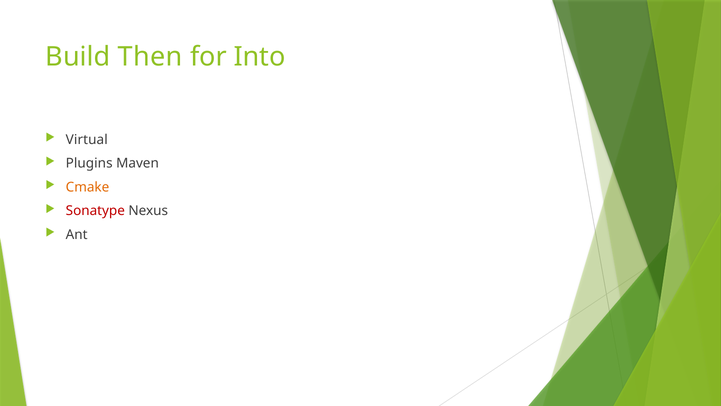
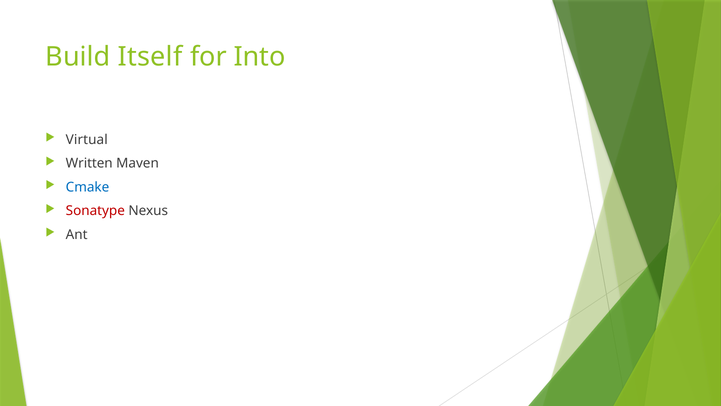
Then: Then -> Itself
Plugins: Plugins -> Written
Cmake colour: orange -> blue
